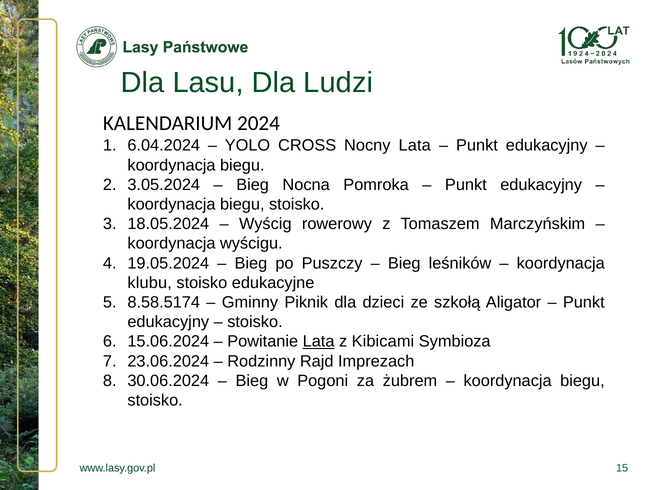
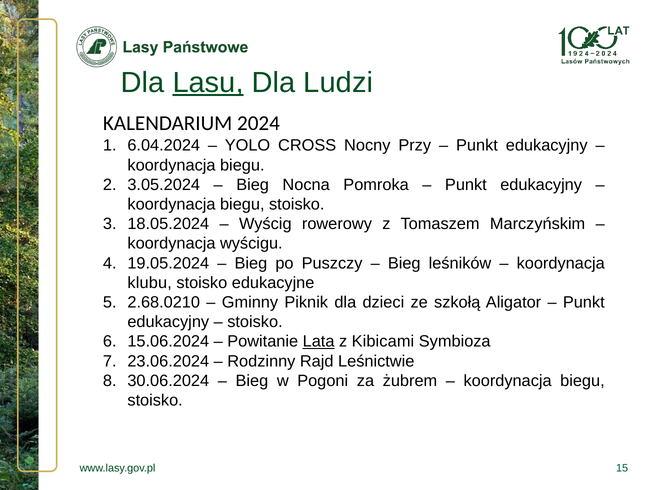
Lasu underline: none -> present
Nocny Lata: Lata -> Przy
8.58.5174: 8.58.5174 -> 2.68.0210
Imprezach: Imprezach -> Leśnictwie
